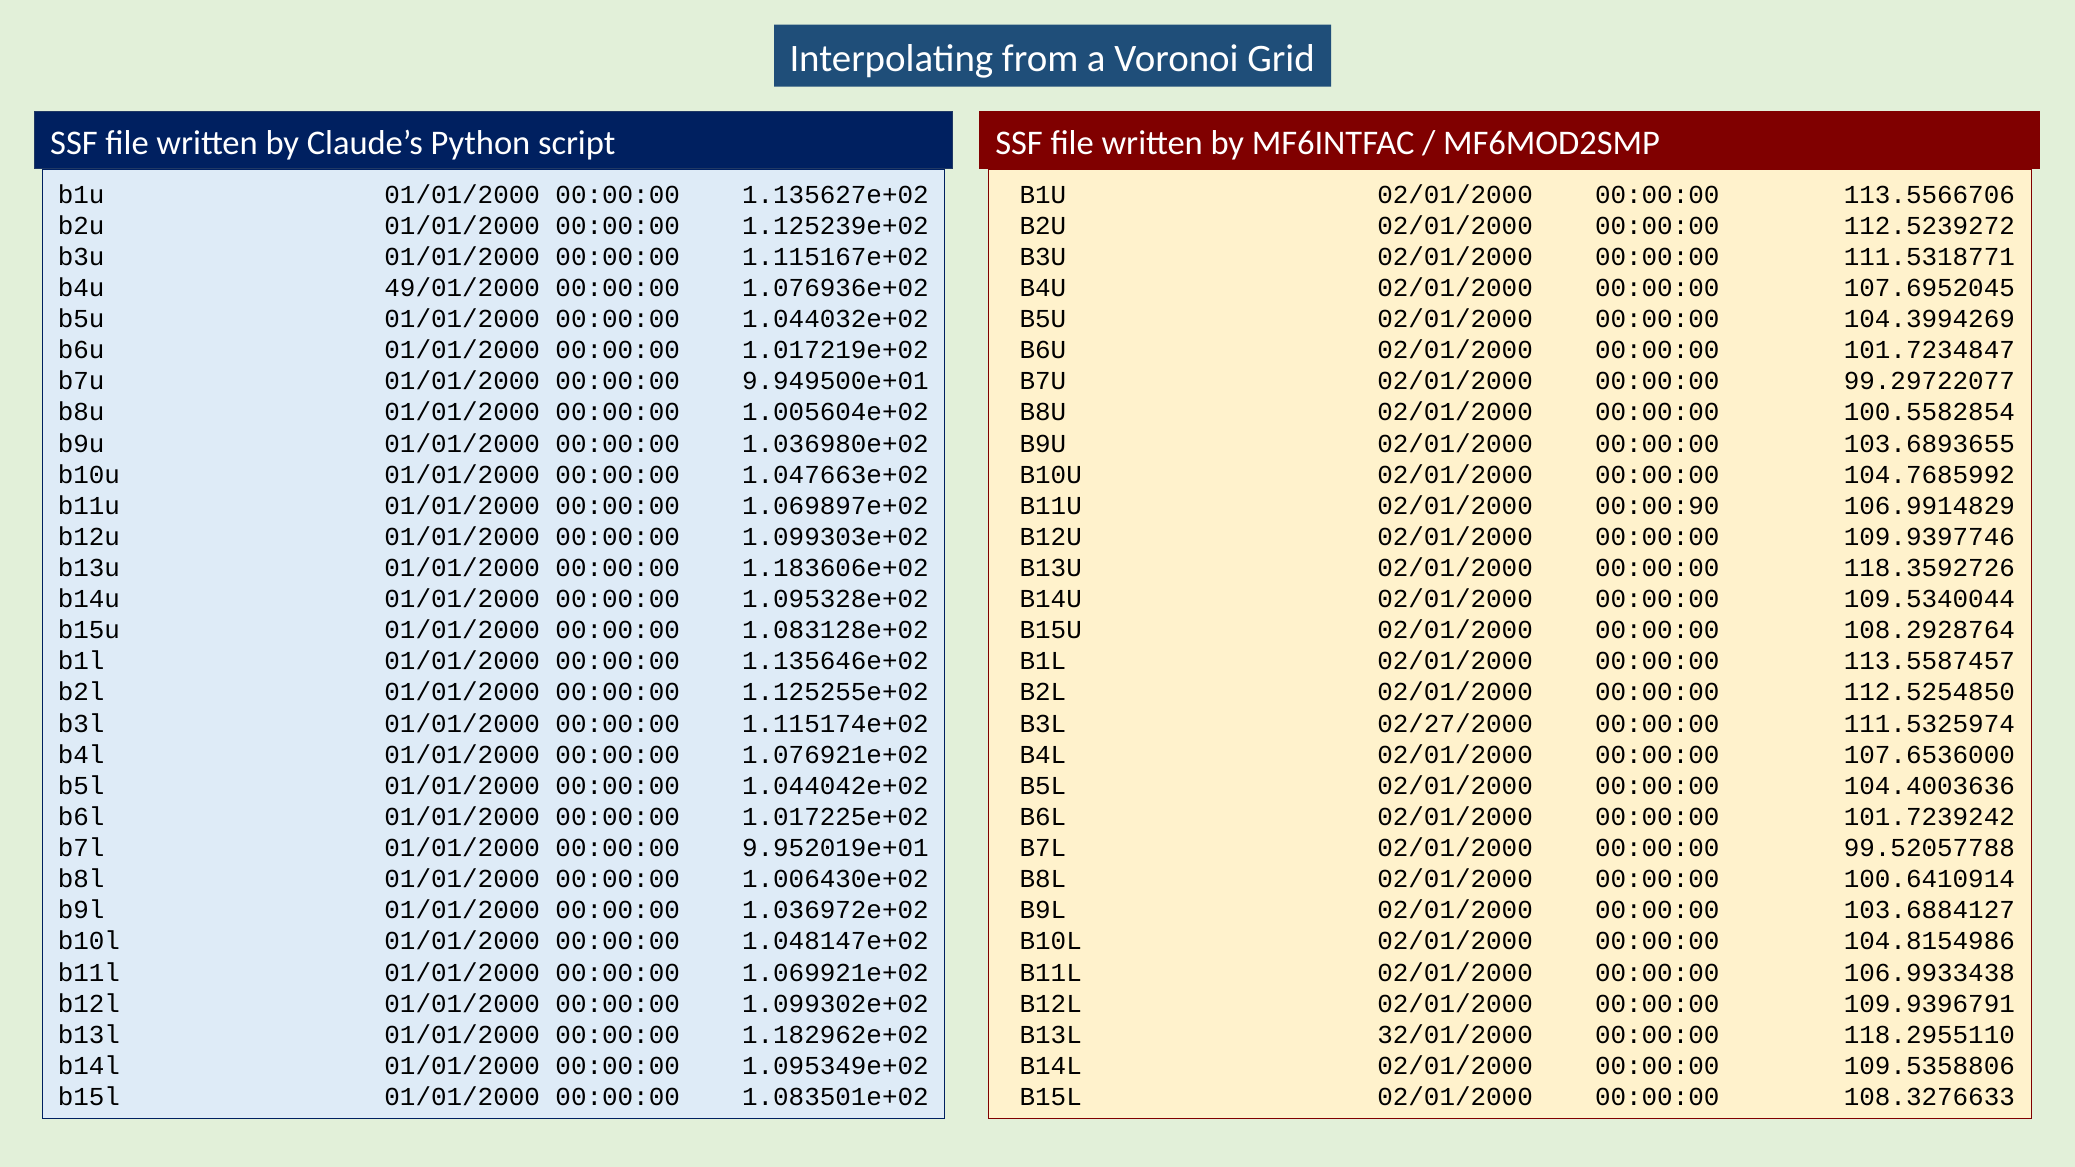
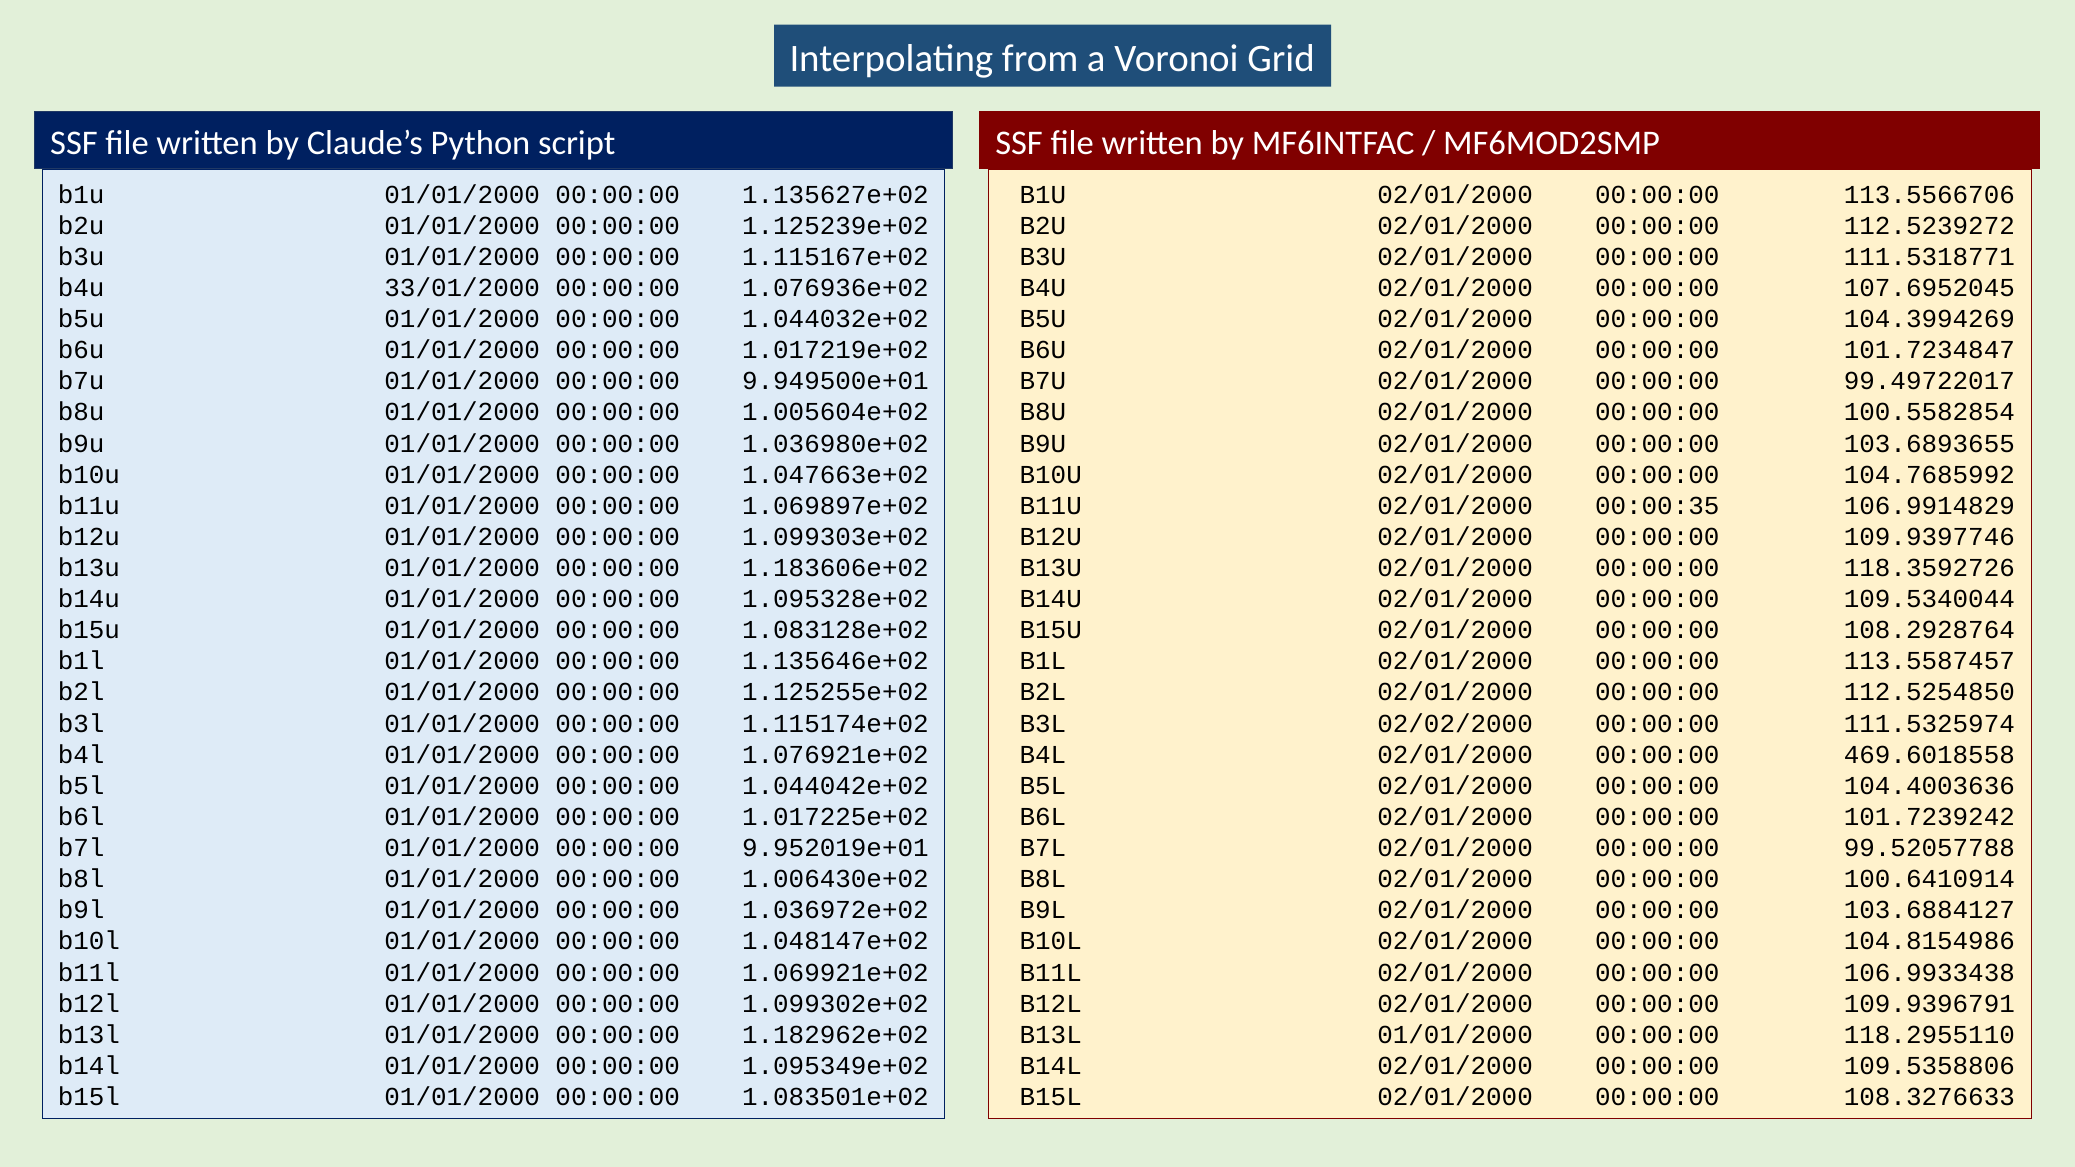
49/01/2000: 49/01/2000 -> 33/01/2000
99.29722077: 99.29722077 -> 99.49722017
00:00:90: 00:00:90 -> 00:00:35
02/27/2000: 02/27/2000 -> 02/02/2000
107.6536000: 107.6536000 -> 469.6018558
32/01/2000 at (1455, 1035): 32/01/2000 -> 01/01/2000
